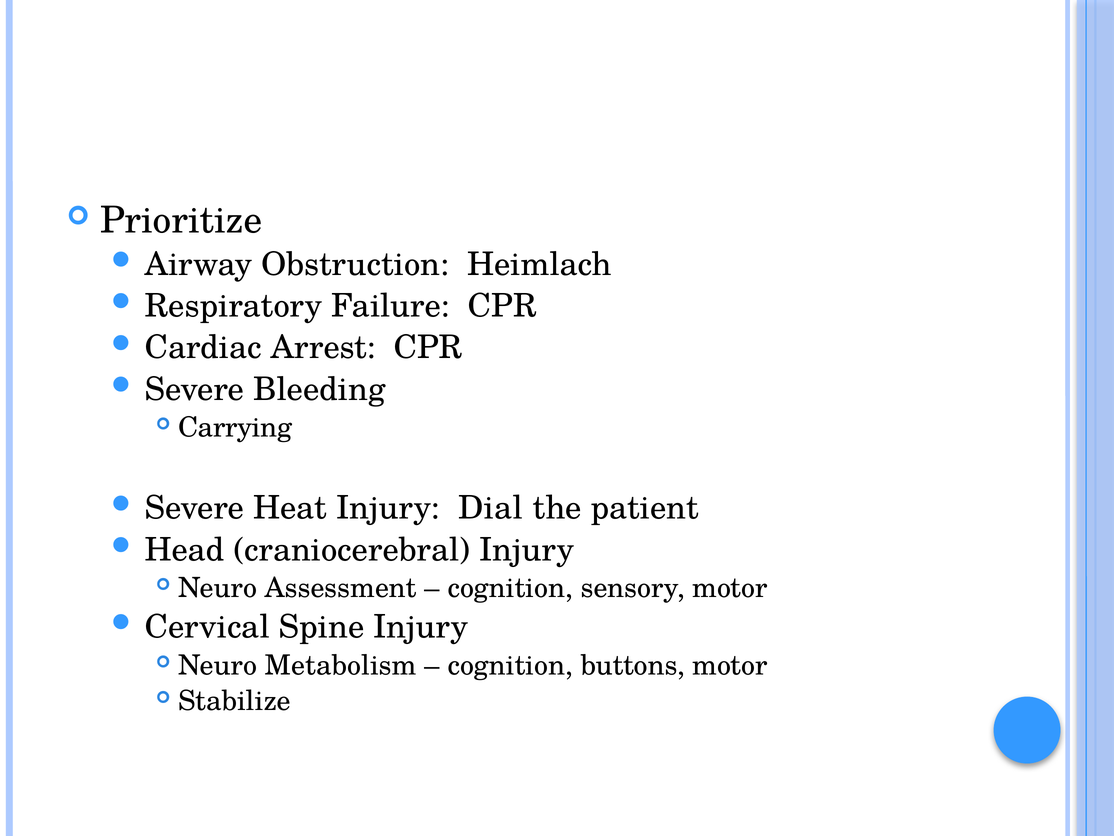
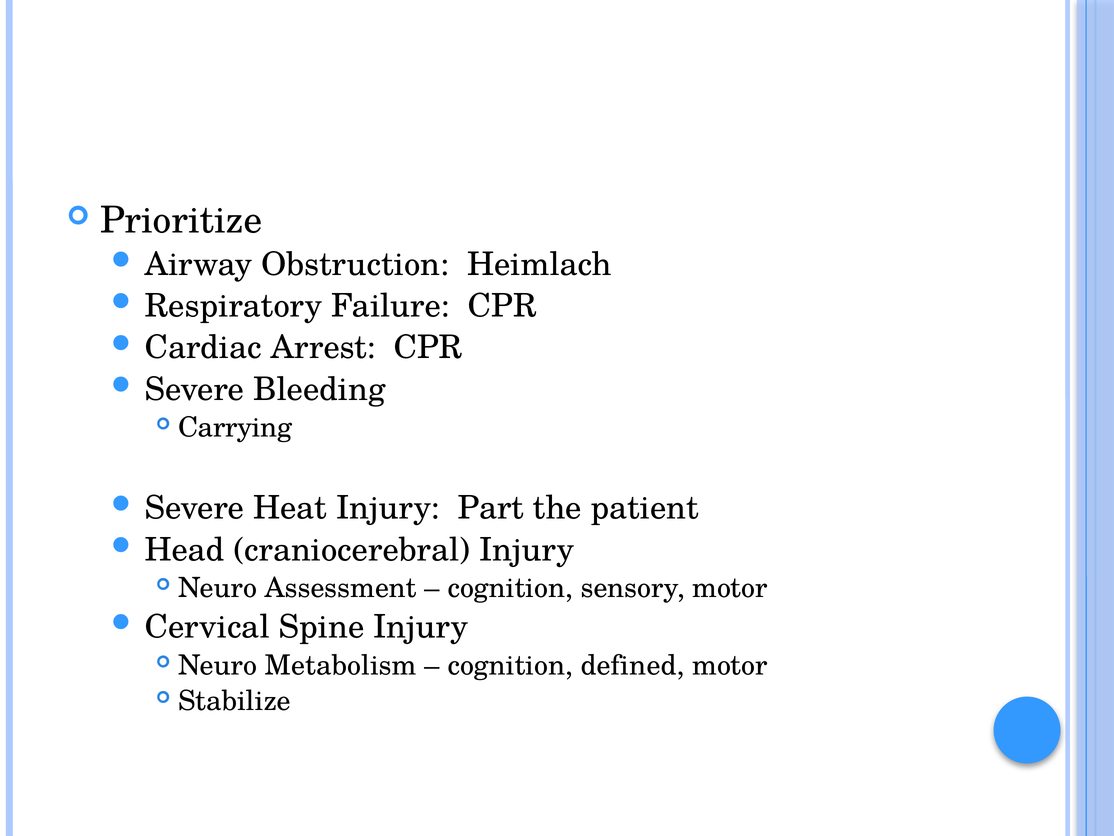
Dial: Dial -> Part
buttons: buttons -> defined
